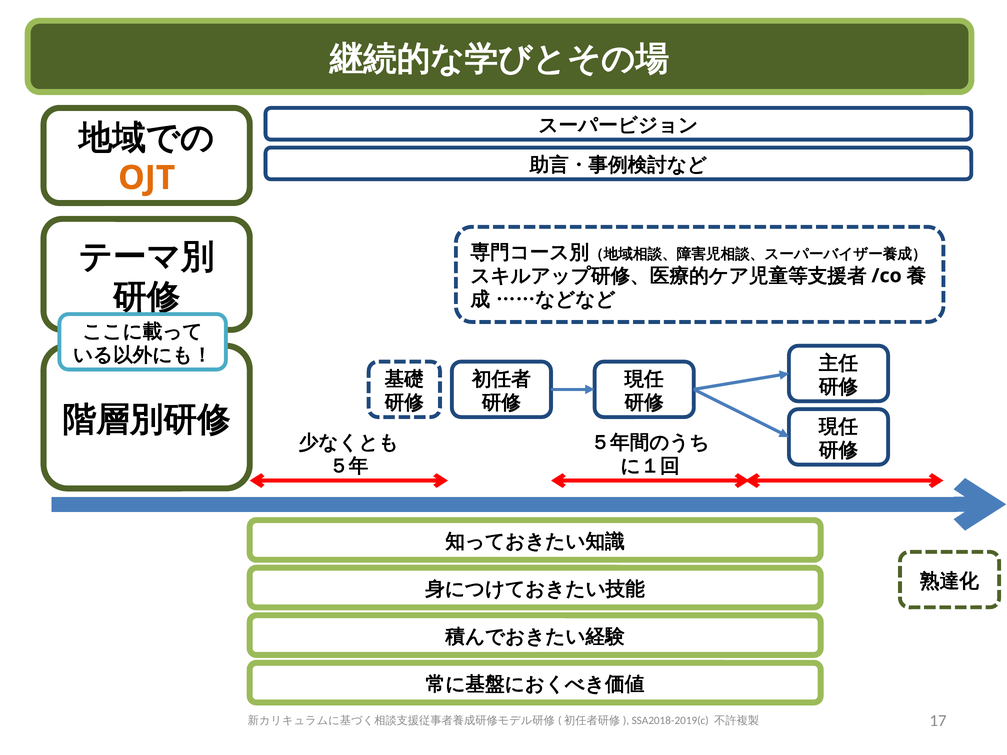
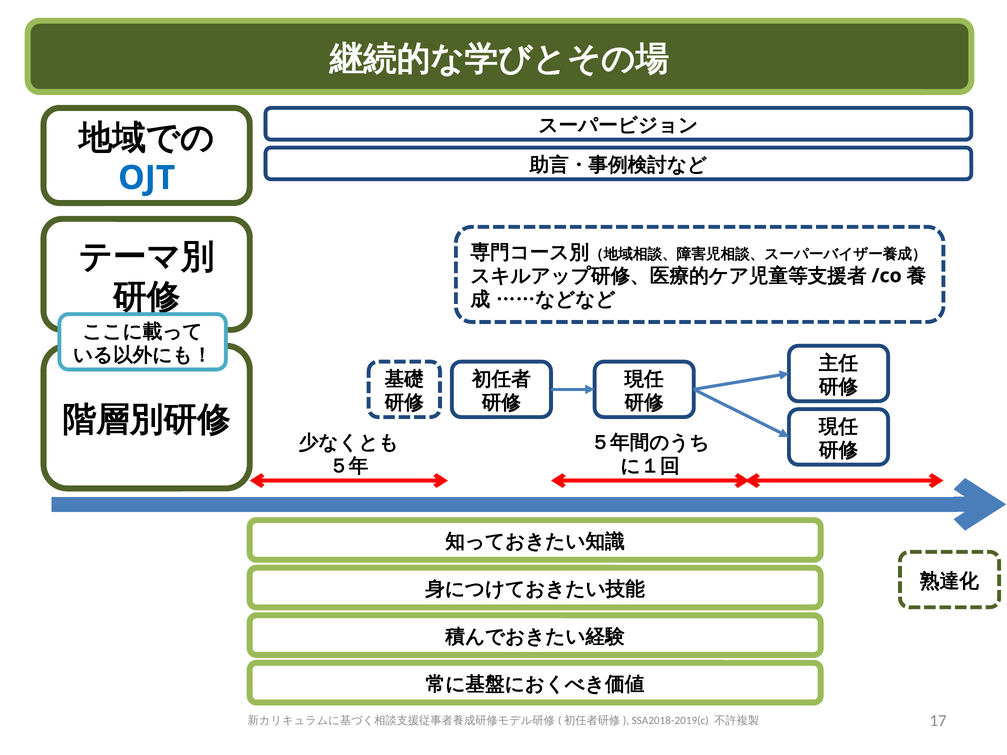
OJT colour: orange -> blue
